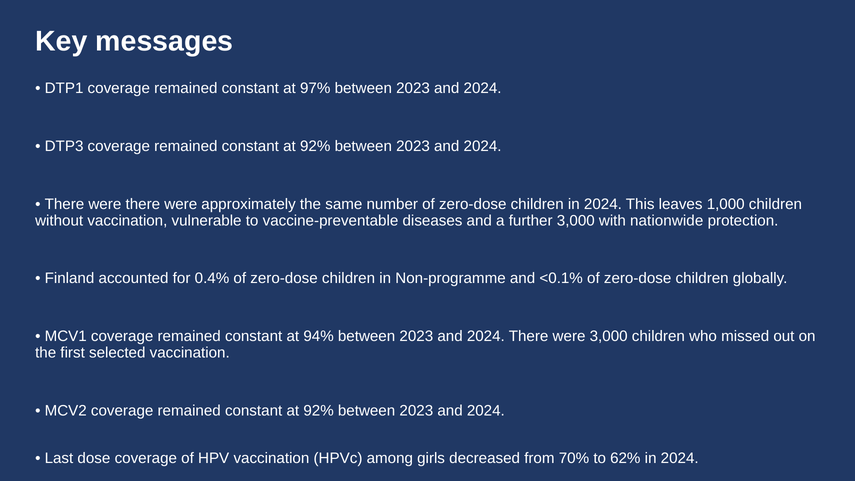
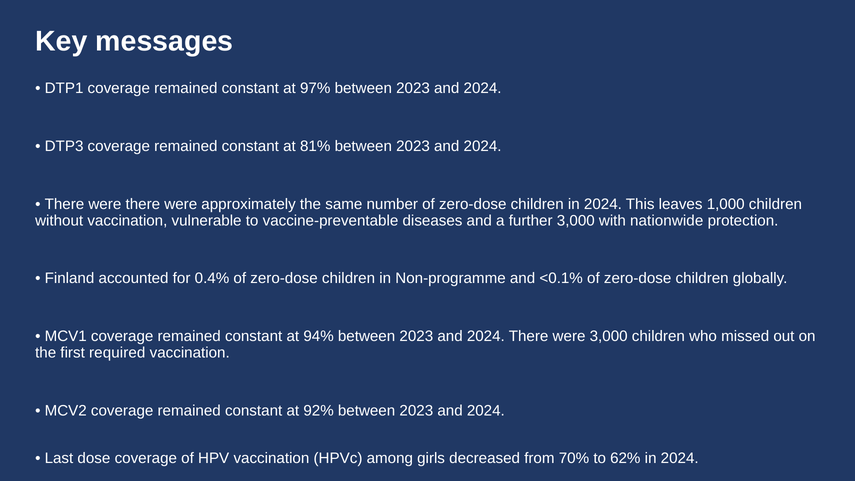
92% at (315, 146): 92% -> 81%
selected: selected -> required
